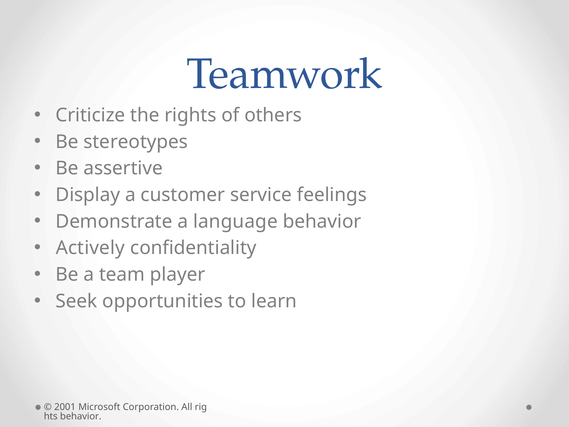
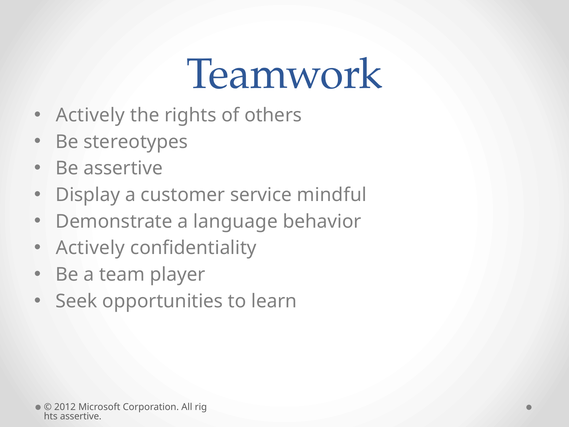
Criticize at (90, 115): Criticize -> Actively
feelings: feelings -> mindful
2001: 2001 -> 2012
behavior at (81, 416): behavior -> assertive
